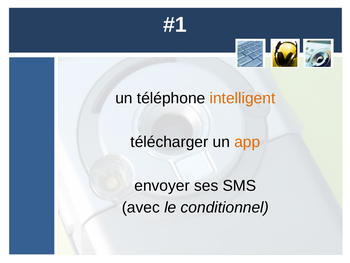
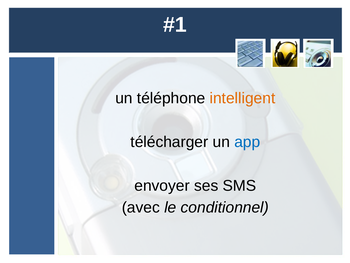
app colour: orange -> blue
